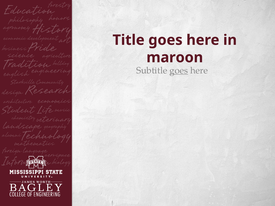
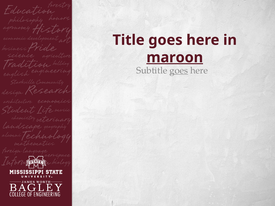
maroon underline: none -> present
